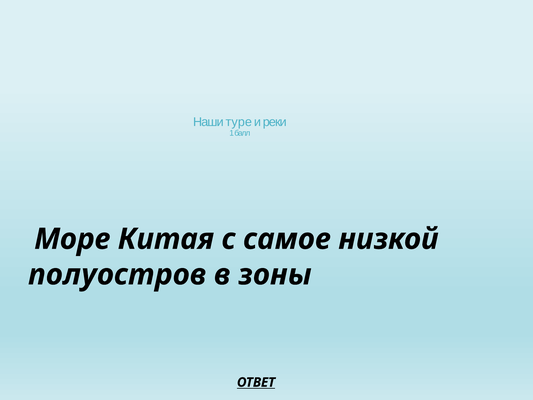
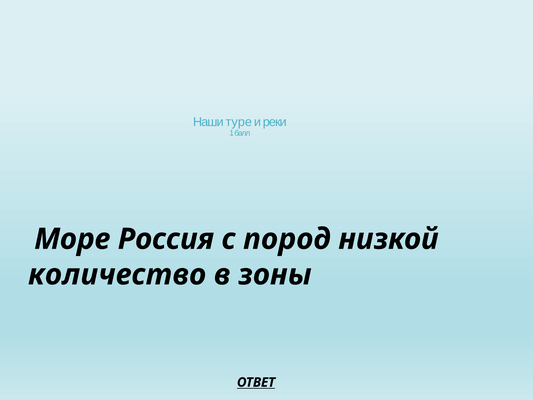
Китая: Китая -> Россия
самое: самое -> пород
полуостров: полуостров -> количество
